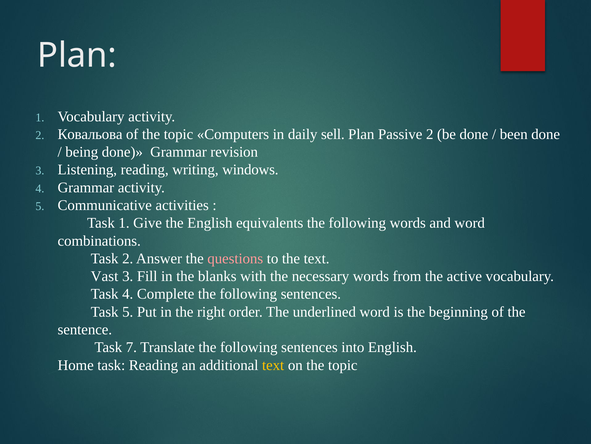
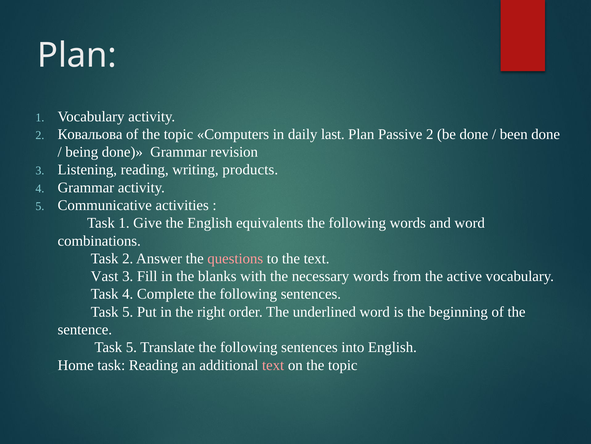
sell: sell -> last
windows: windows -> products
7 at (131, 347): 7 -> 5
text at (273, 364) colour: yellow -> pink
